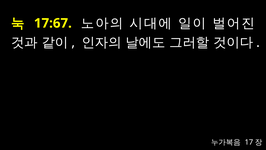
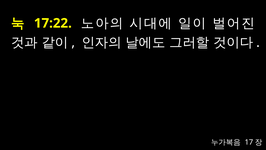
17:67: 17:67 -> 17:22
